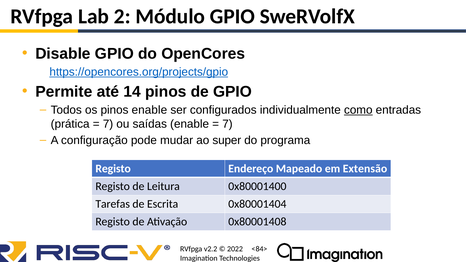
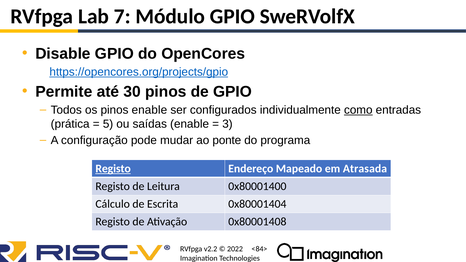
2: 2 -> 7
14: 14 -> 30
7 at (108, 124): 7 -> 5
7 at (227, 124): 7 -> 3
super: super -> ponte
Registo at (113, 169) underline: none -> present
Extensão: Extensão -> Atrasada
Tarefas: Tarefas -> Cálculo
